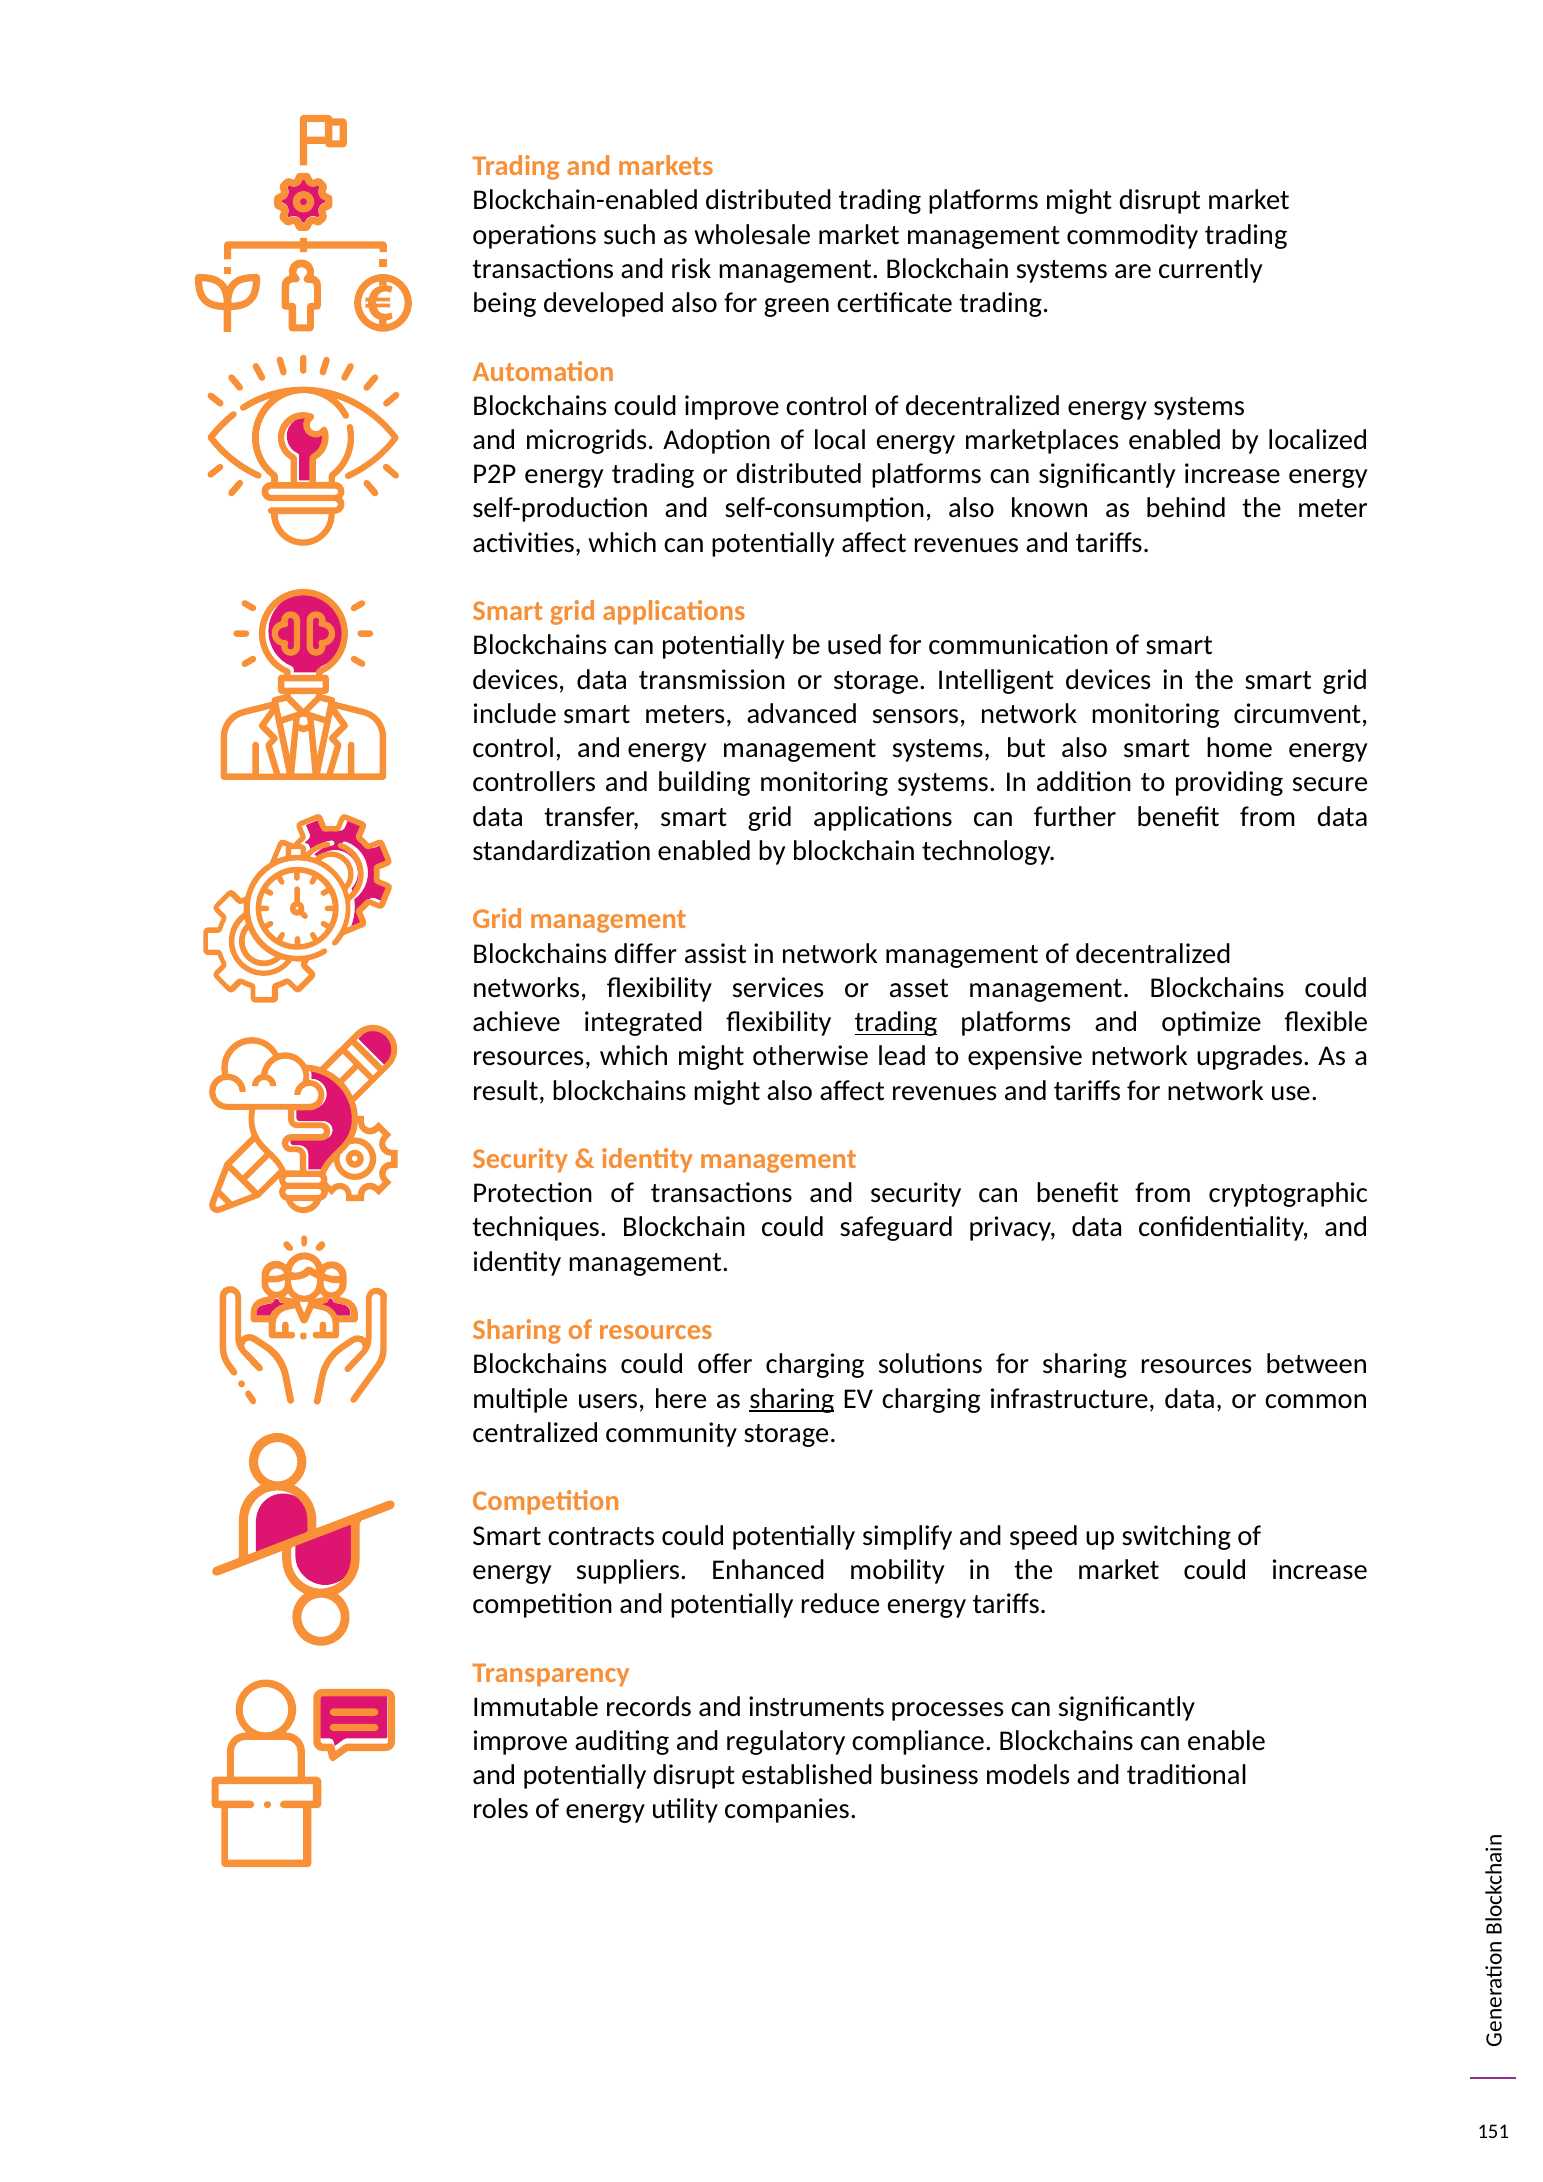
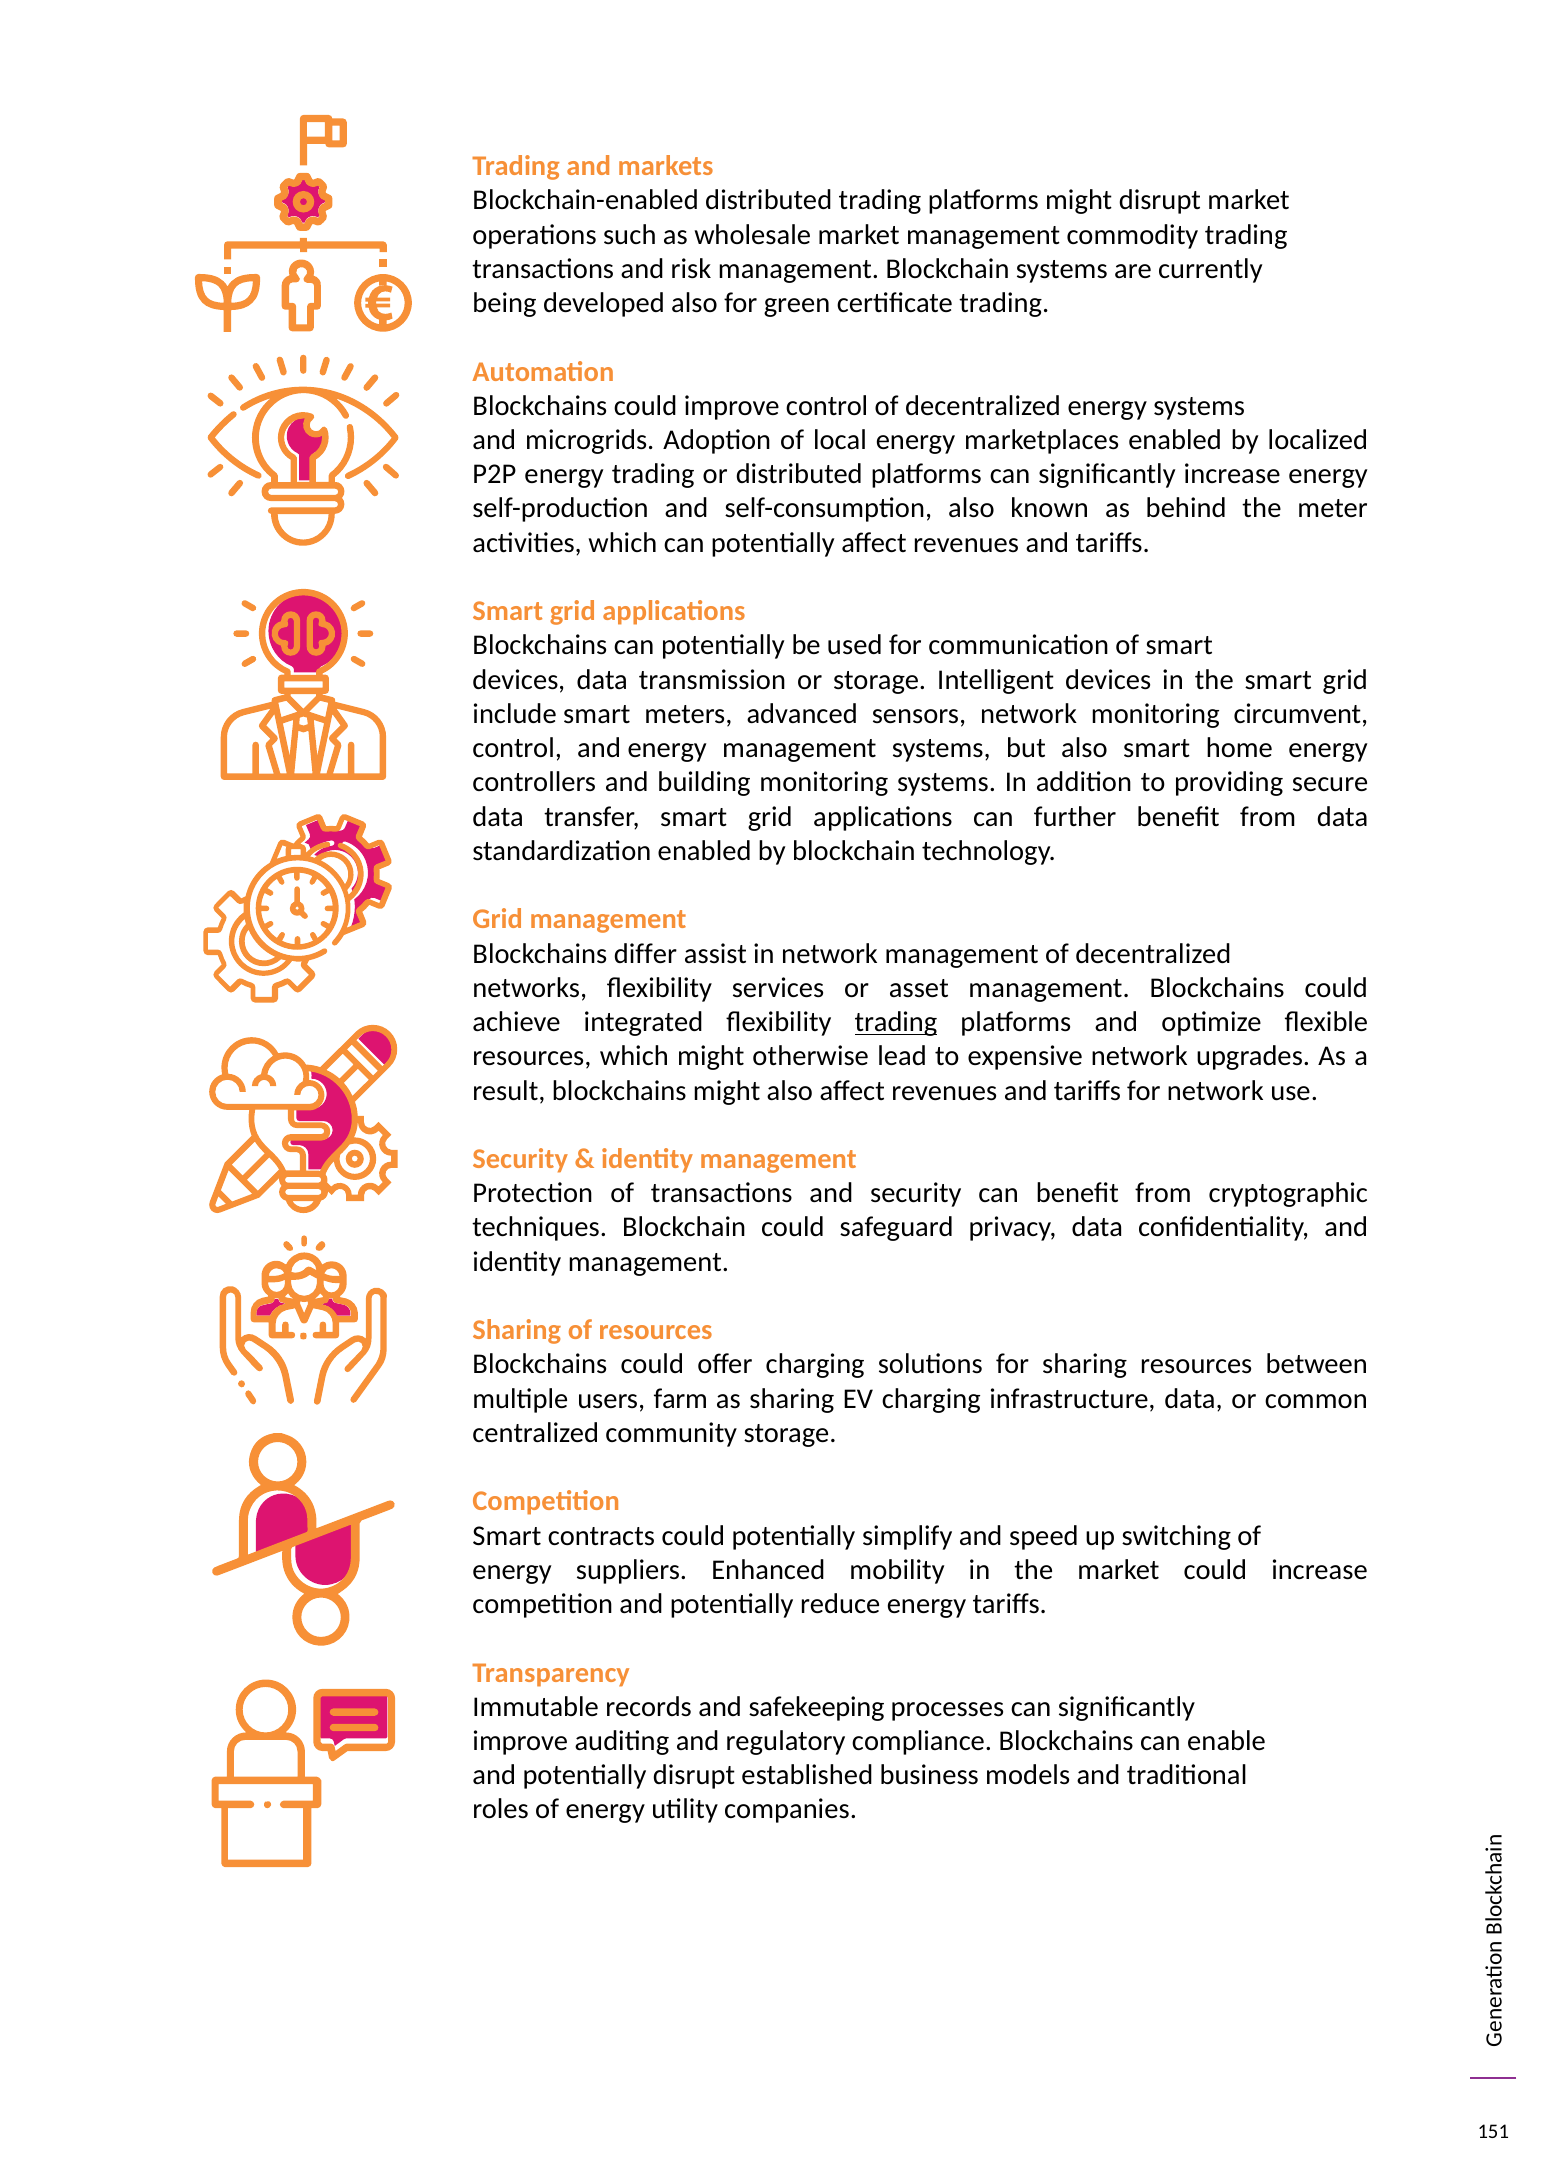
here: here -> farm
sharing at (792, 1399) underline: present -> none
instruments: instruments -> safekeeping
